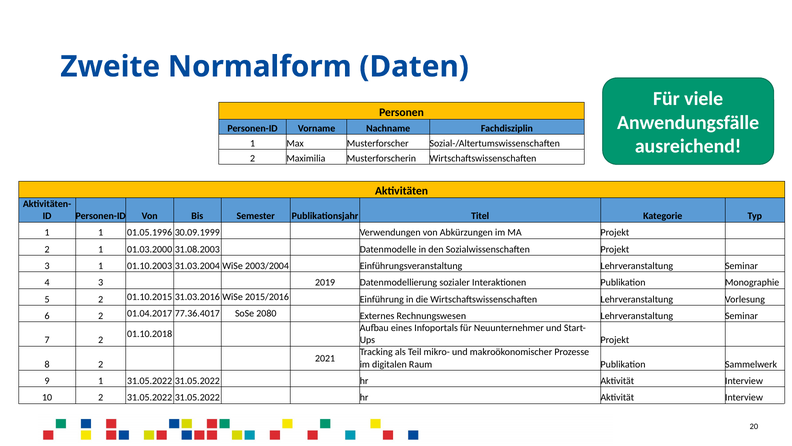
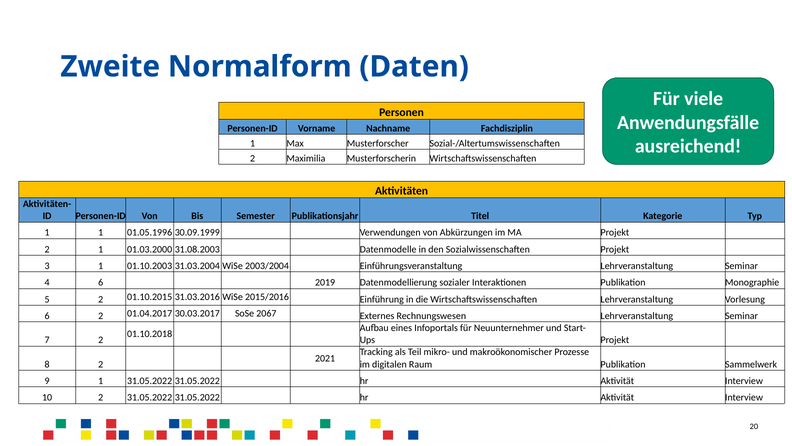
4 3: 3 -> 6
77.36.4017: 77.36.4017 -> 30.03.2017
2080: 2080 -> 2067
